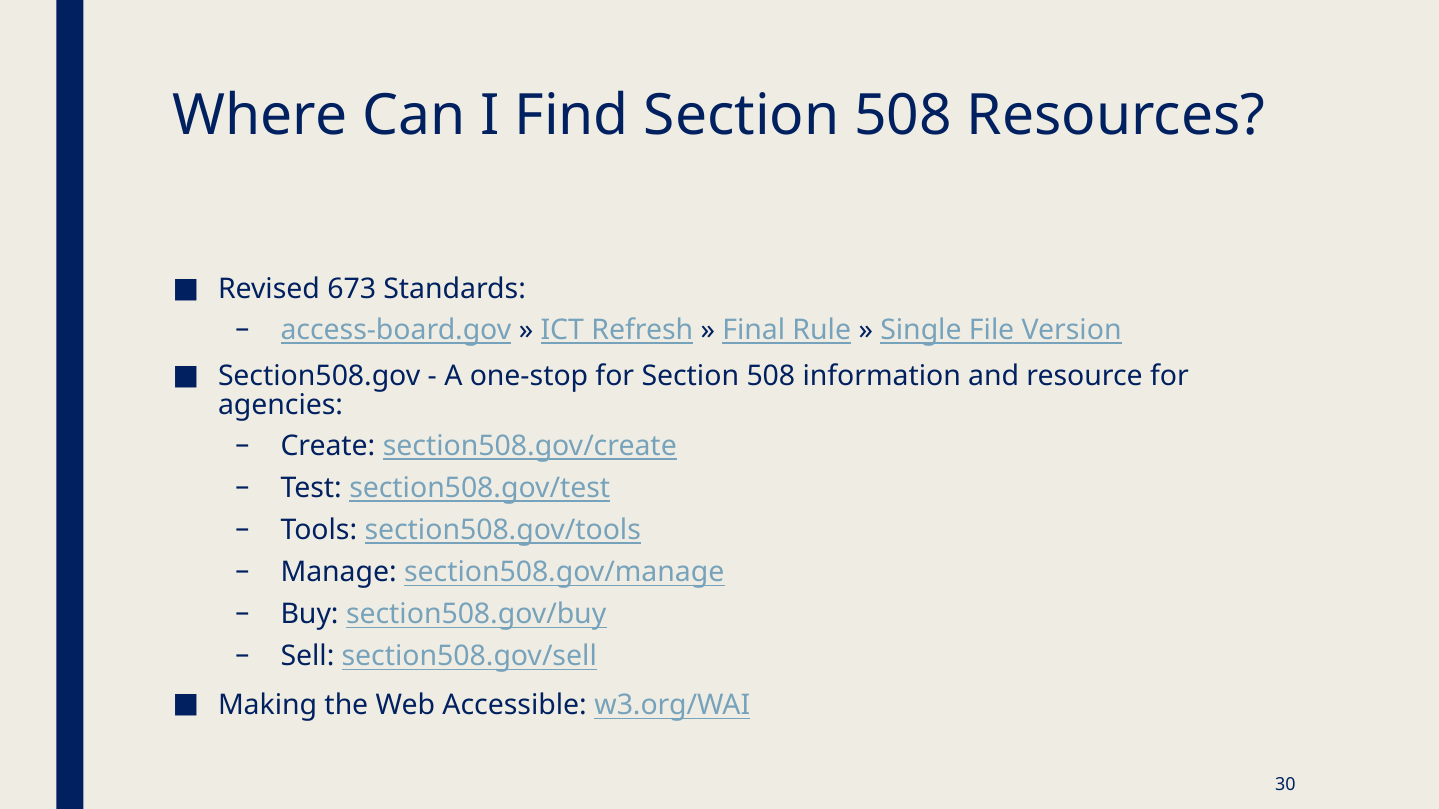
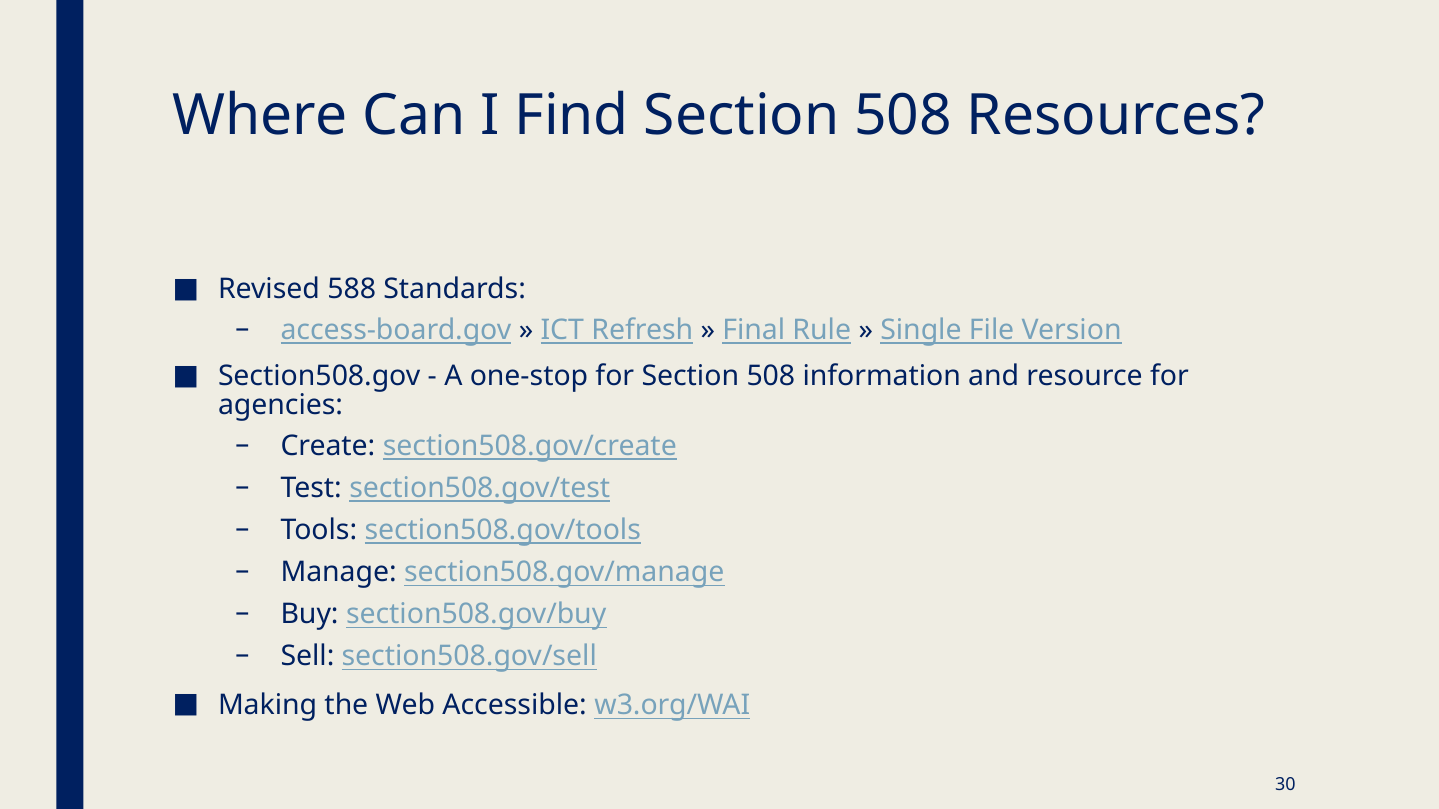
673: 673 -> 588
